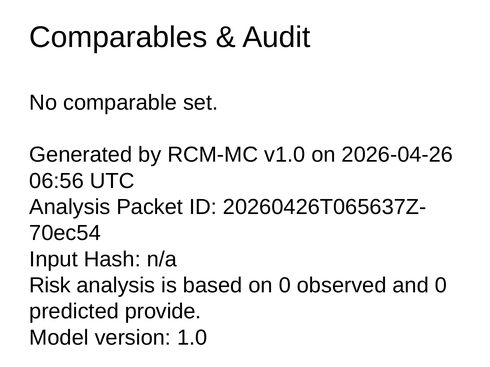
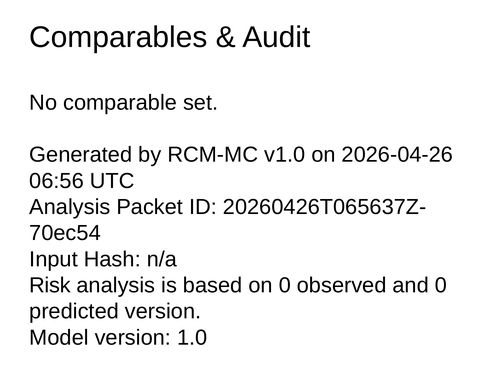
predicted provide: provide -> version
